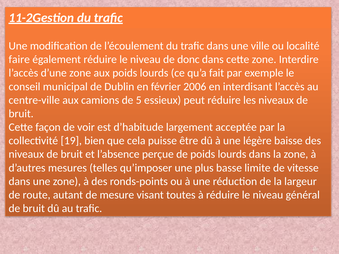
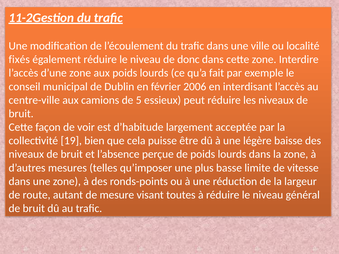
faire: faire -> fixés
